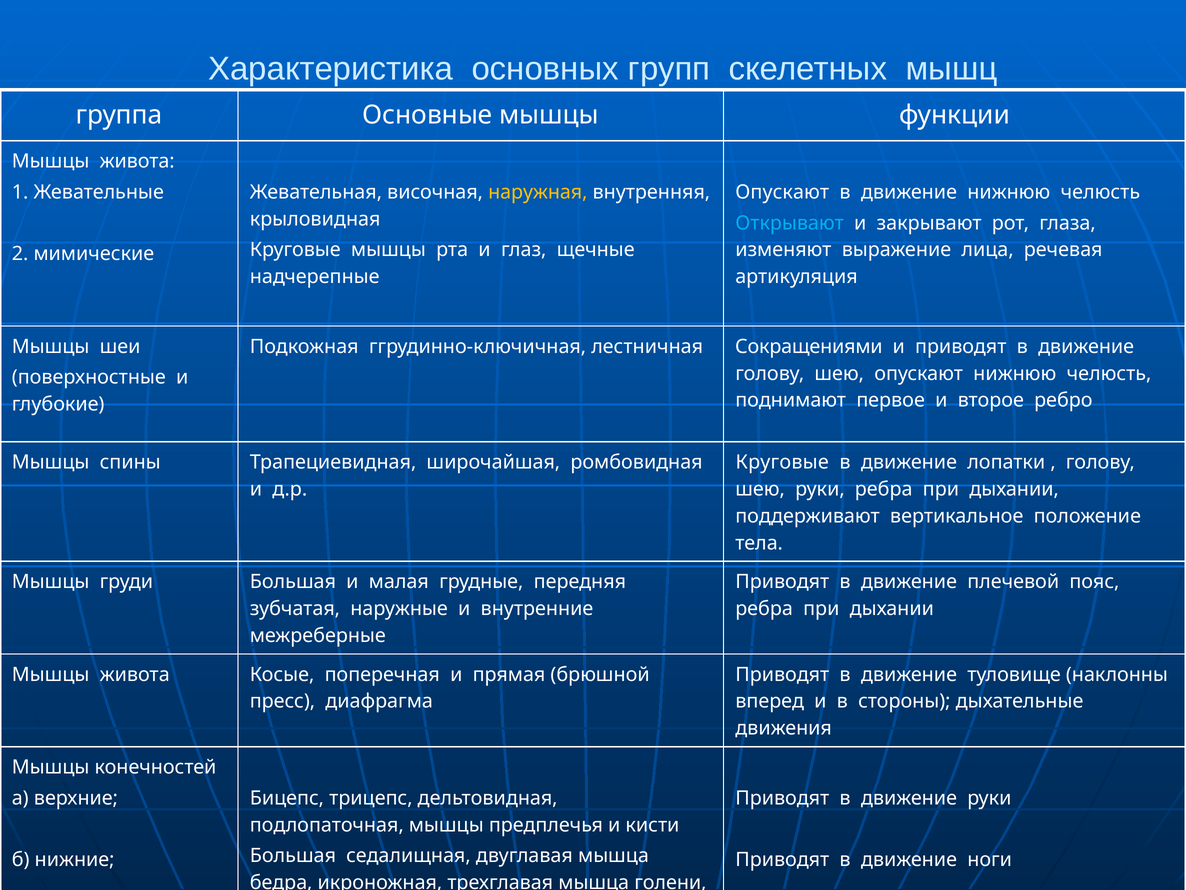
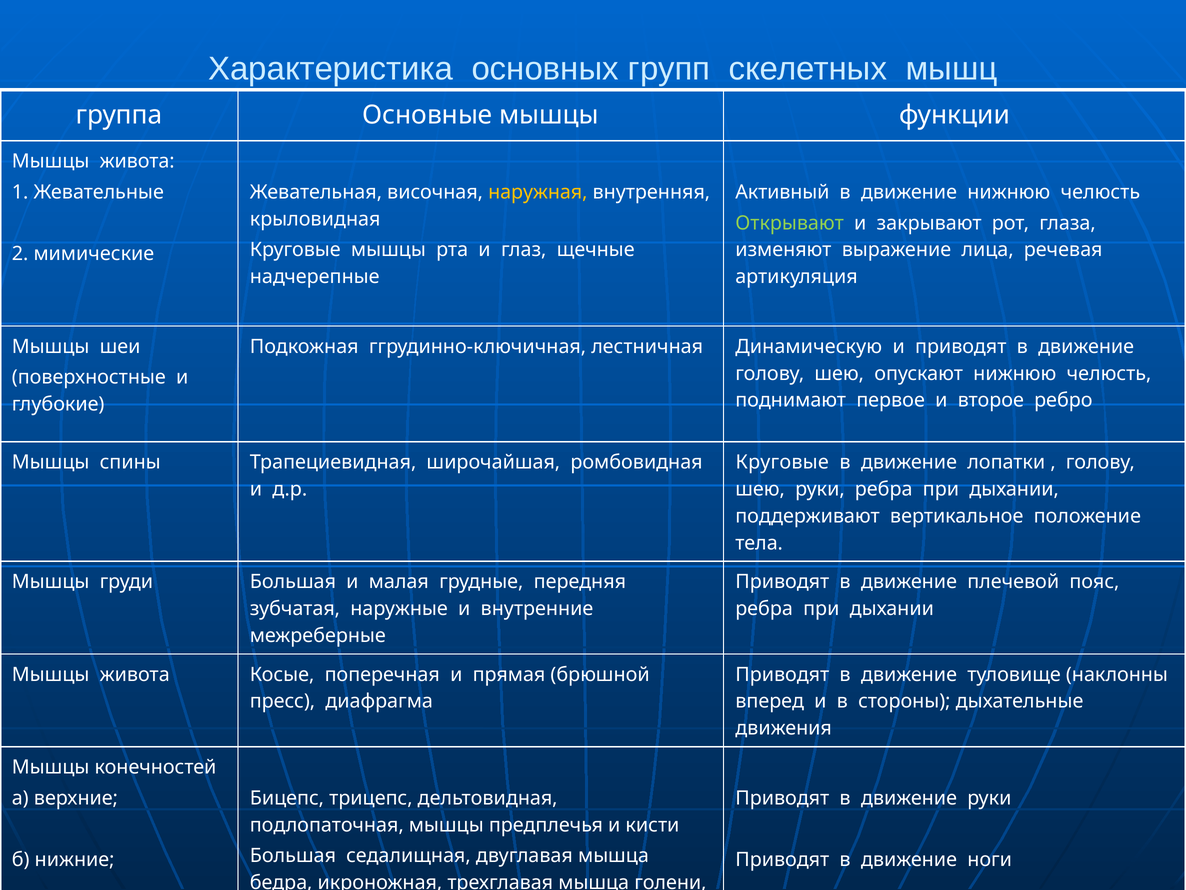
Опускают at (782, 192): Опускают -> Активный
Открывают colour: light blue -> light green
Сокращениями: Сокращениями -> Динамическую
